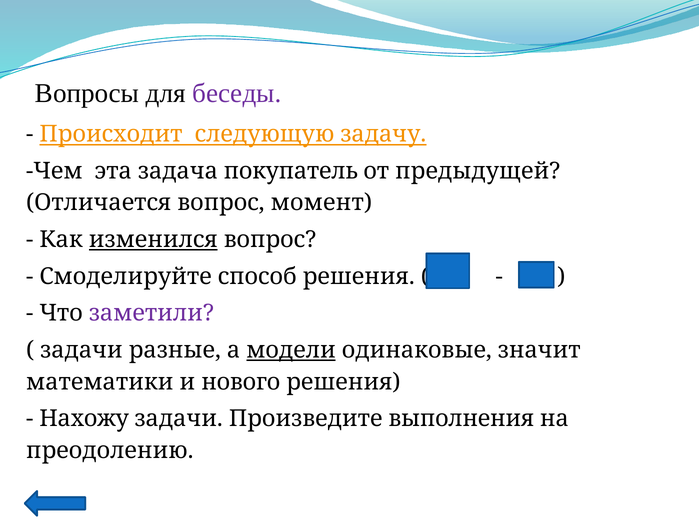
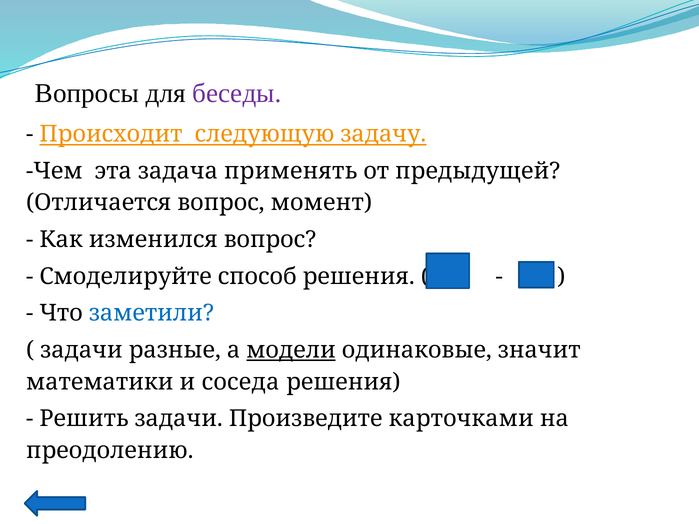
покупатель: покупатель -> применять
изменился underline: present -> none
заметили colour: purple -> blue
нового: нового -> соседа
Нахожу: Нахожу -> Решить
выполнения: выполнения -> карточками
